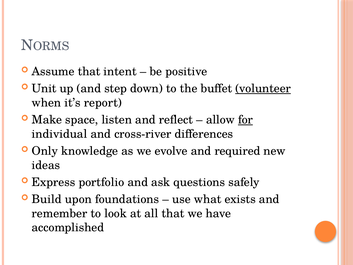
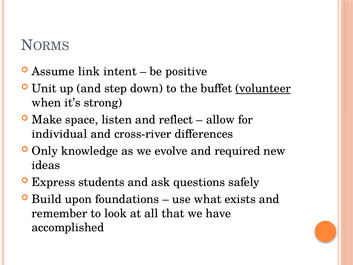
Assume that: that -> link
report: report -> strong
for underline: present -> none
portfolio: portfolio -> students
